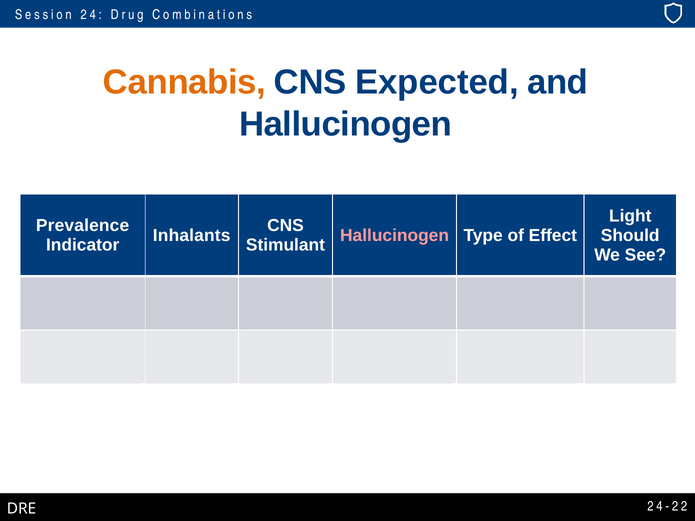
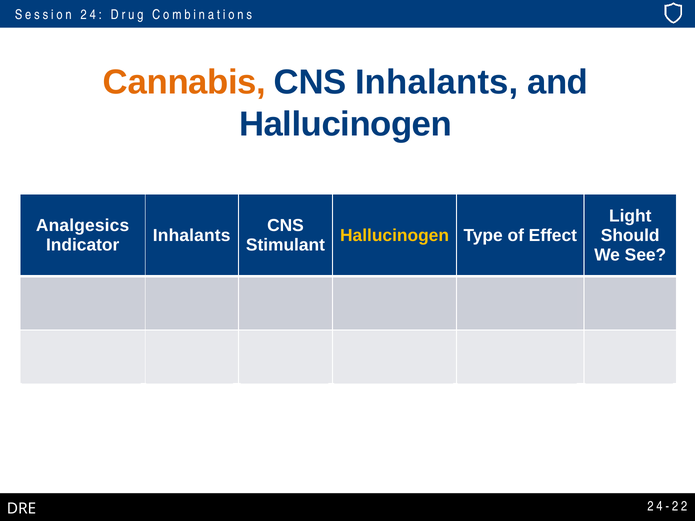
CNS Expected: Expected -> Inhalants
Prevalence: Prevalence -> Analgesics
Hallucinogen at (395, 235) colour: pink -> yellow
